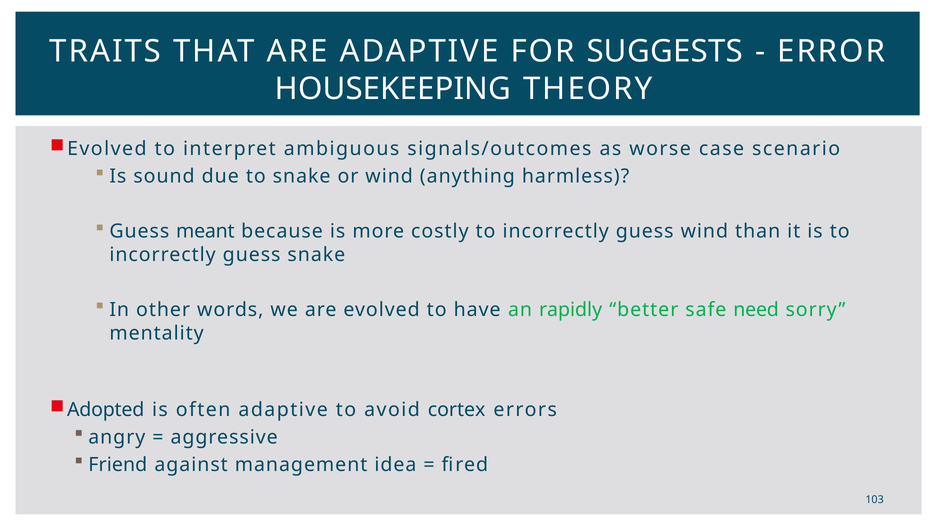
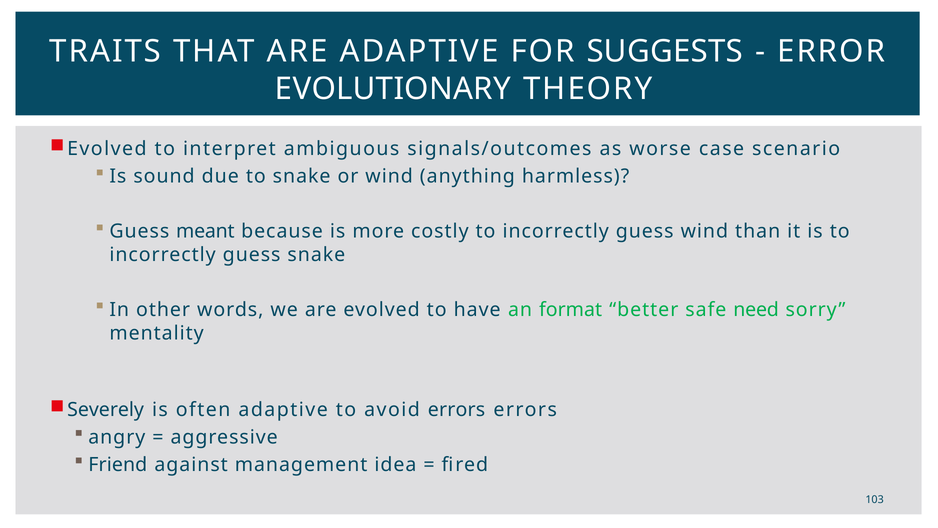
HOUSEKEEPING: HOUSEKEEPING -> EVOLUTIONARY
rapidly: rapidly -> format
Adopted: Adopted -> Severely
avoid cortex: cortex -> errors
